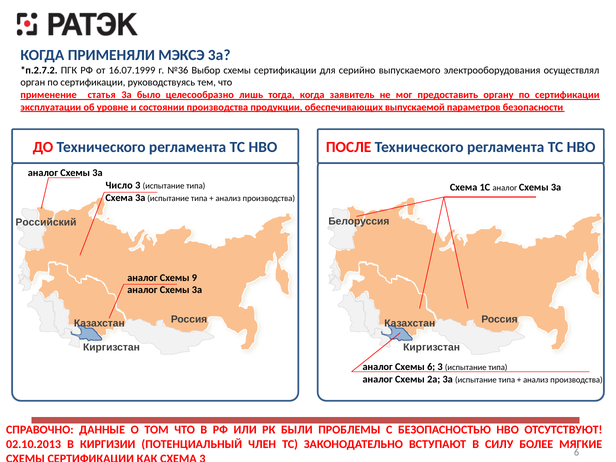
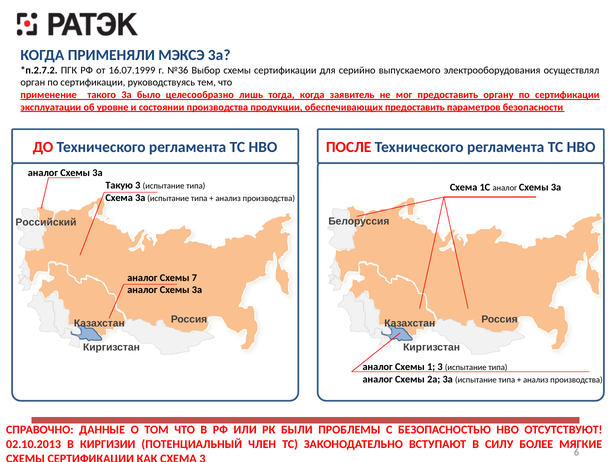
статья: статья -> такого
обеспечивающих выпускаемой: выпускаемой -> предоставить
Число: Число -> Такую
9: 9 -> 7
Схемы 6: 6 -> 1
